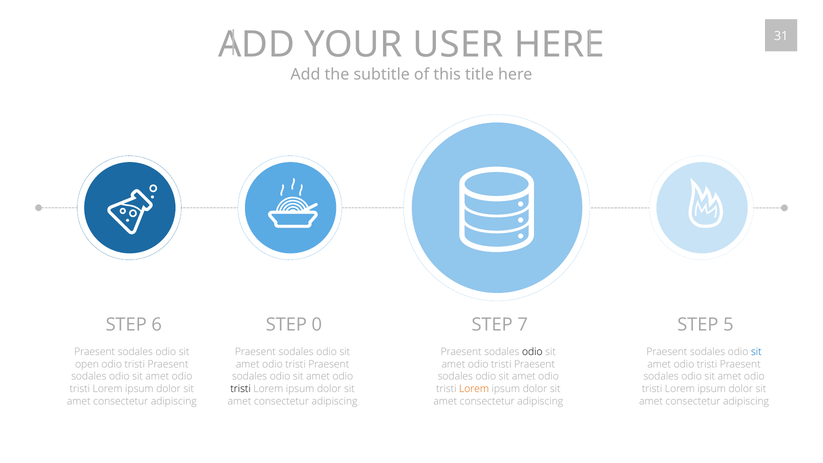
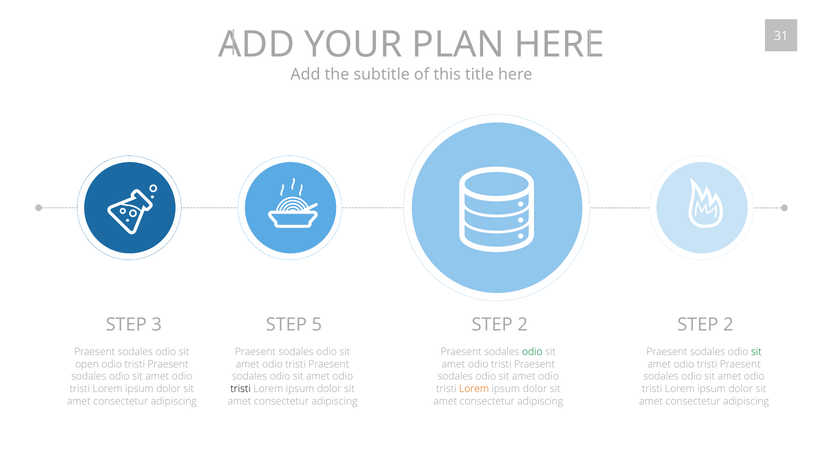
USER: USER -> PLAN
6: 6 -> 3
0: 0 -> 5
7 at (523, 325): 7 -> 2
5 at (728, 325): 5 -> 2
odio at (532, 352) colour: black -> green
sit at (756, 352) colour: blue -> green
